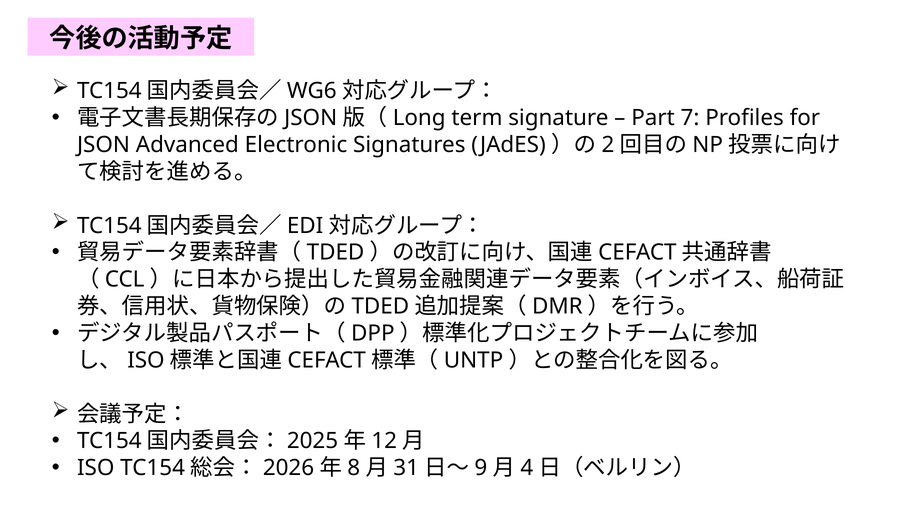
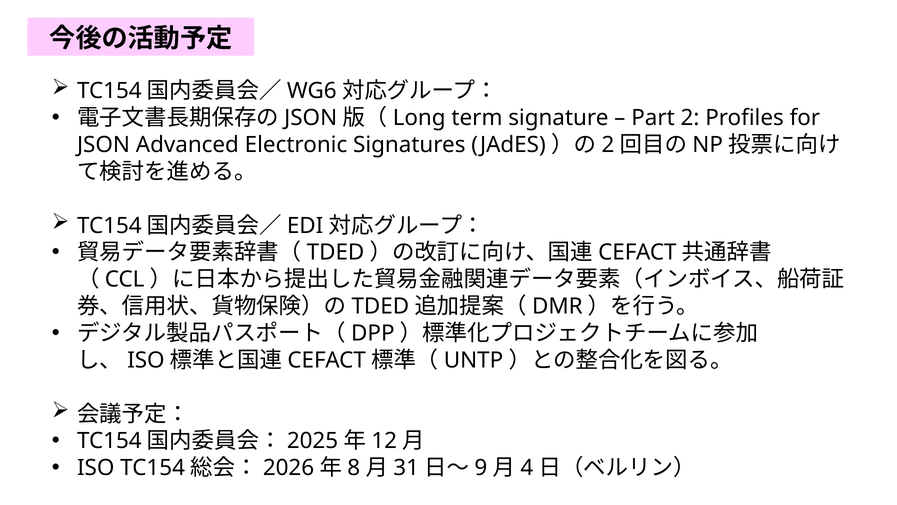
Part 7: 7 -> 2
